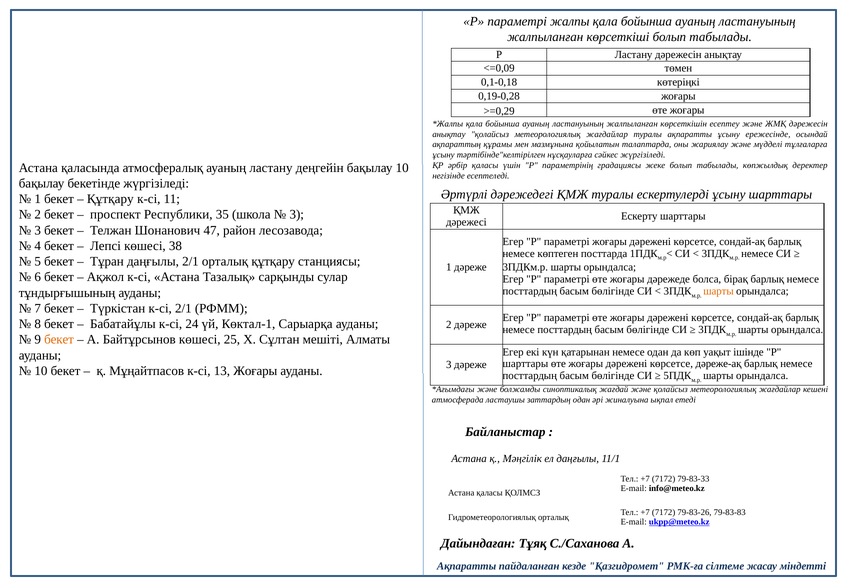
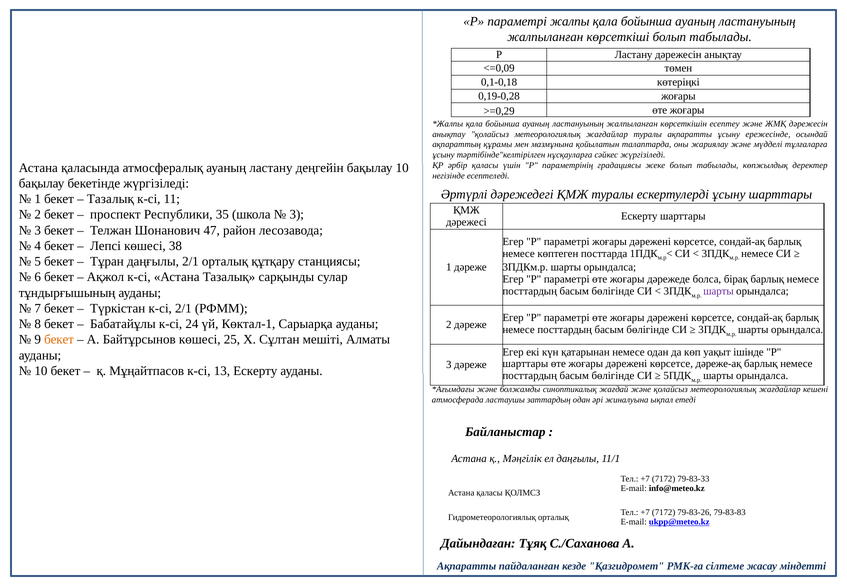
Құтқару at (110, 199): Құтқару -> Тазалық
шарты at (718, 291) colour: orange -> purple
13 Жоғары: Жоғары -> Ескерту
